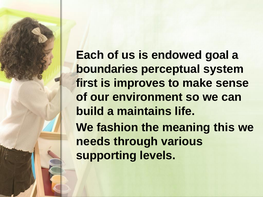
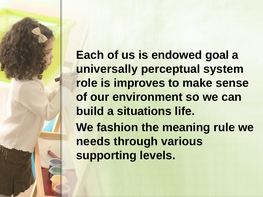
boundaries: boundaries -> universally
first: first -> role
maintains: maintains -> situations
this: this -> rule
